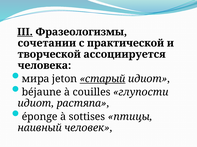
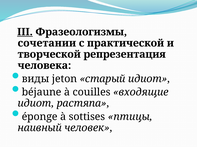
ассоциируется: ассоциируется -> репрезентация
мира: мира -> виды
старый underline: present -> none
глупости: глупости -> входящие
